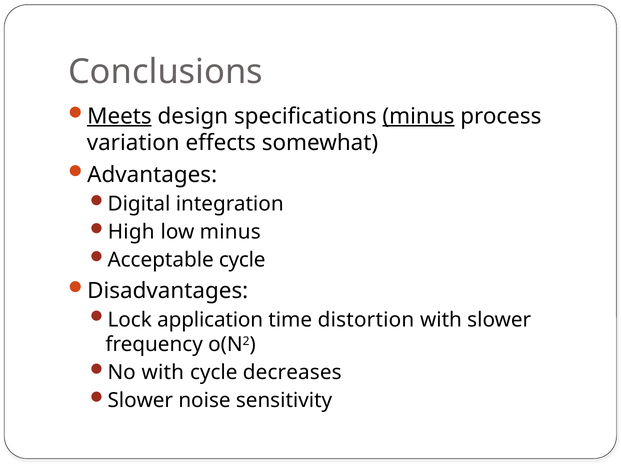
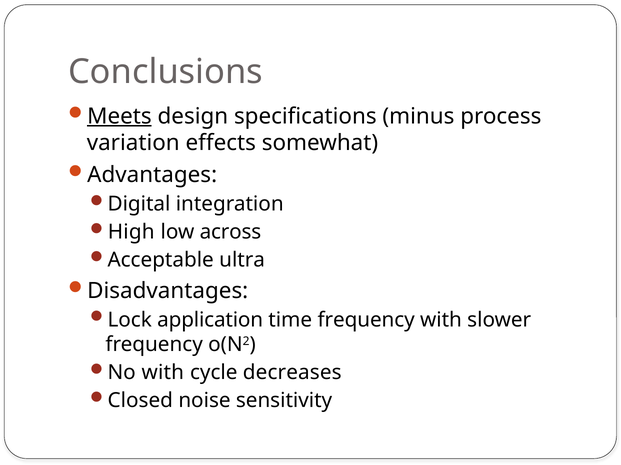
minus at (418, 116) underline: present -> none
low minus: minus -> across
Acceptable cycle: cycle -> ultra
time distortion: distortion -> frequency
Slower at (140, 401): Slower -> Closed
